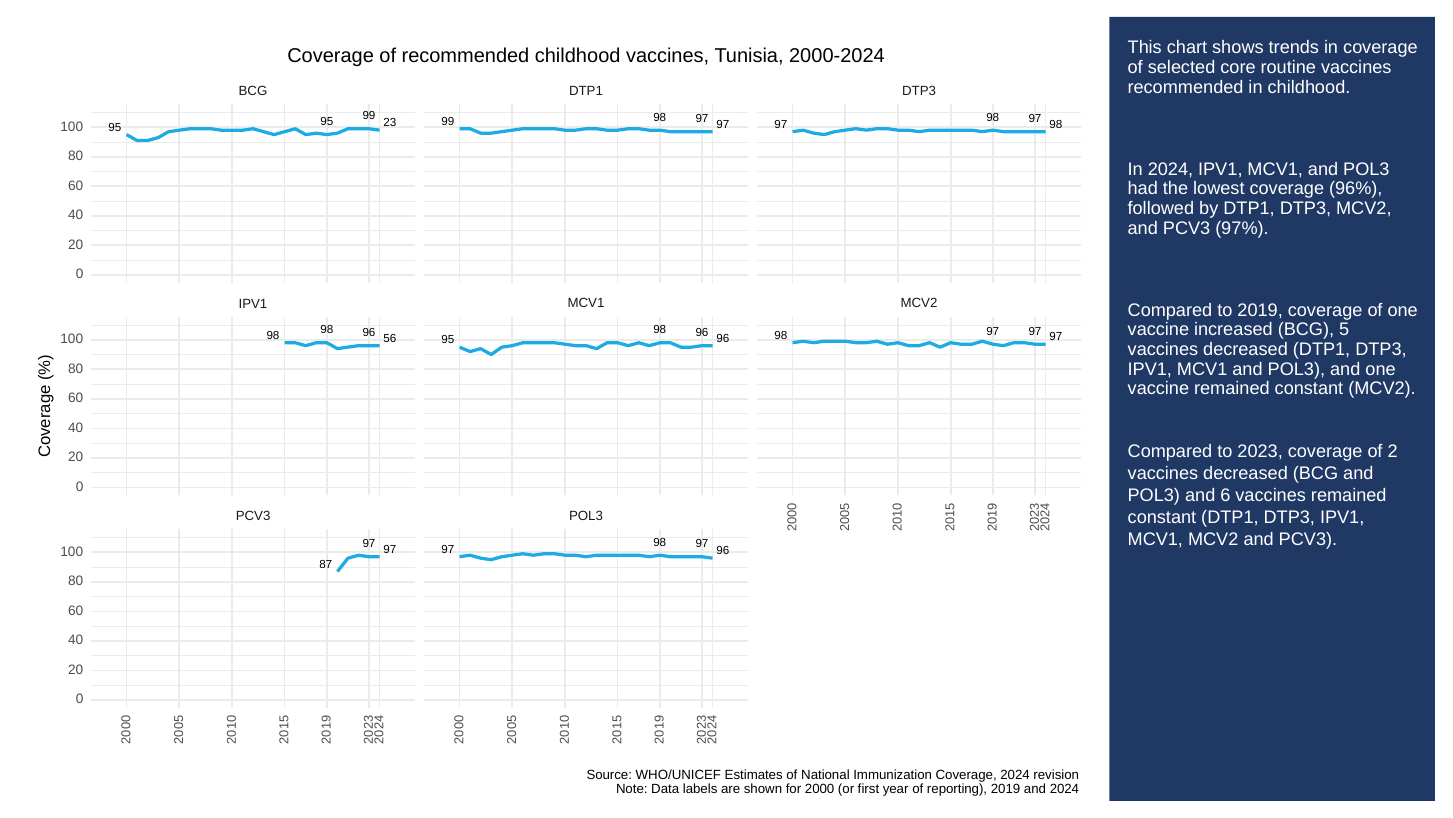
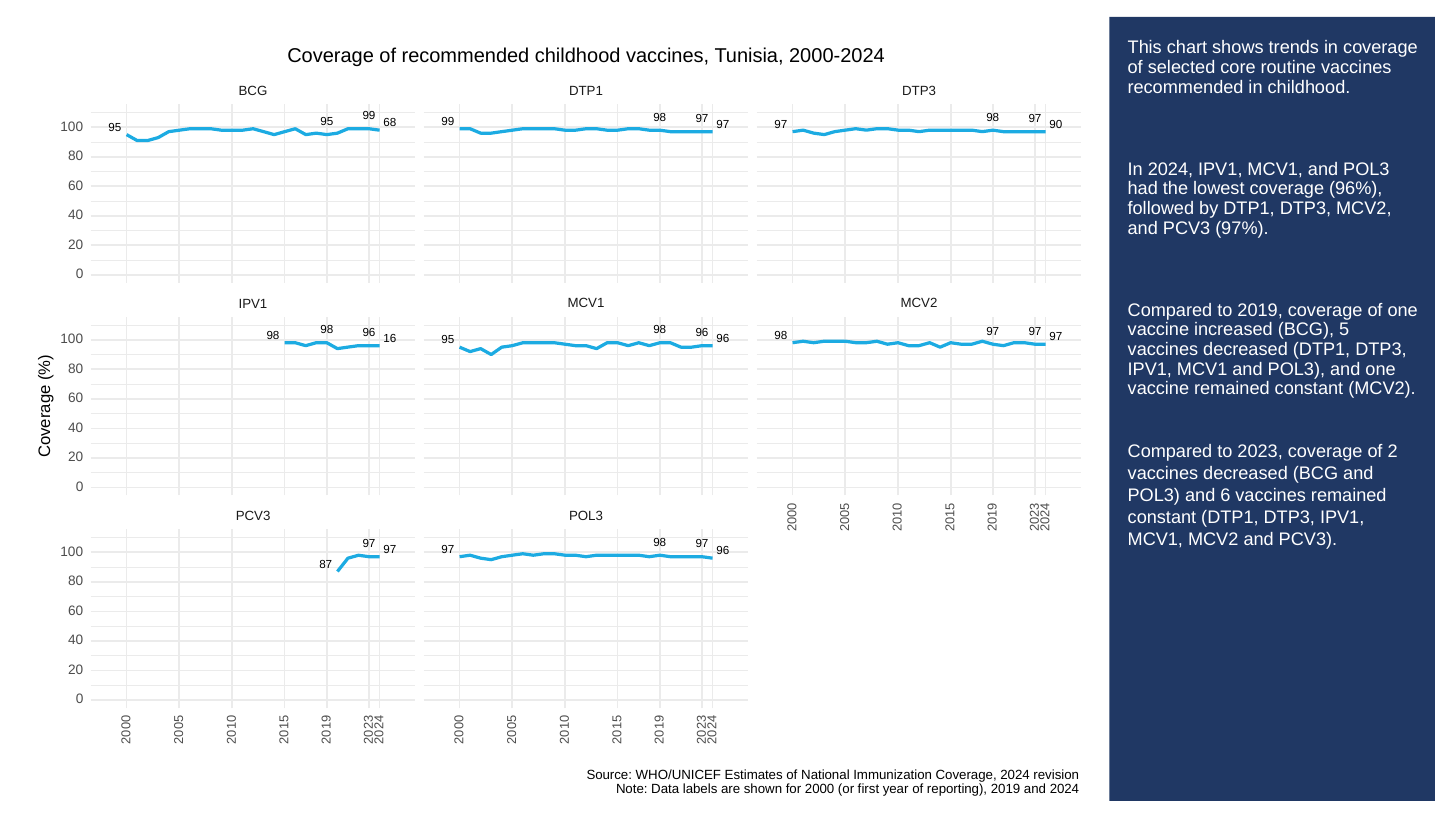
98 at (1056, 124): 98 -> 90
23: 23 -> 68
56: 56 -> 16
